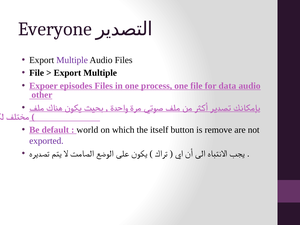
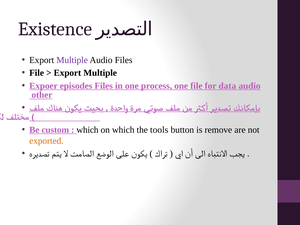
Everyone: Everyone -> Existence
default: default -> custom
world at (87, 130): world -> which
itself: itself -> tools
exported colour: purple -> orange
